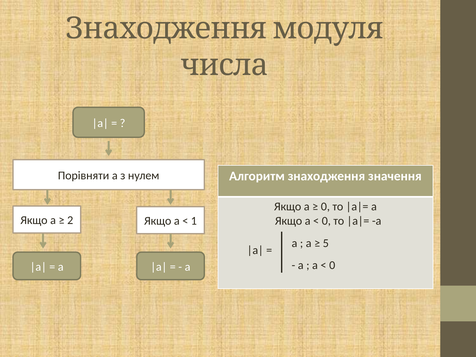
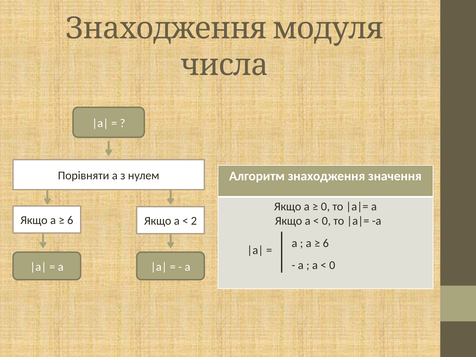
2 at (70, 220): 2 -> 6
1: 1 -> 2
5 at (326, 243): 5 -> 6
